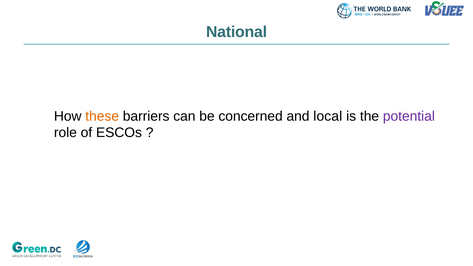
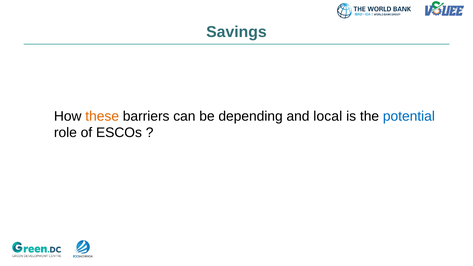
National: National -> Savings
concerned: concerned -> depending
potential colour: purple -> blue
